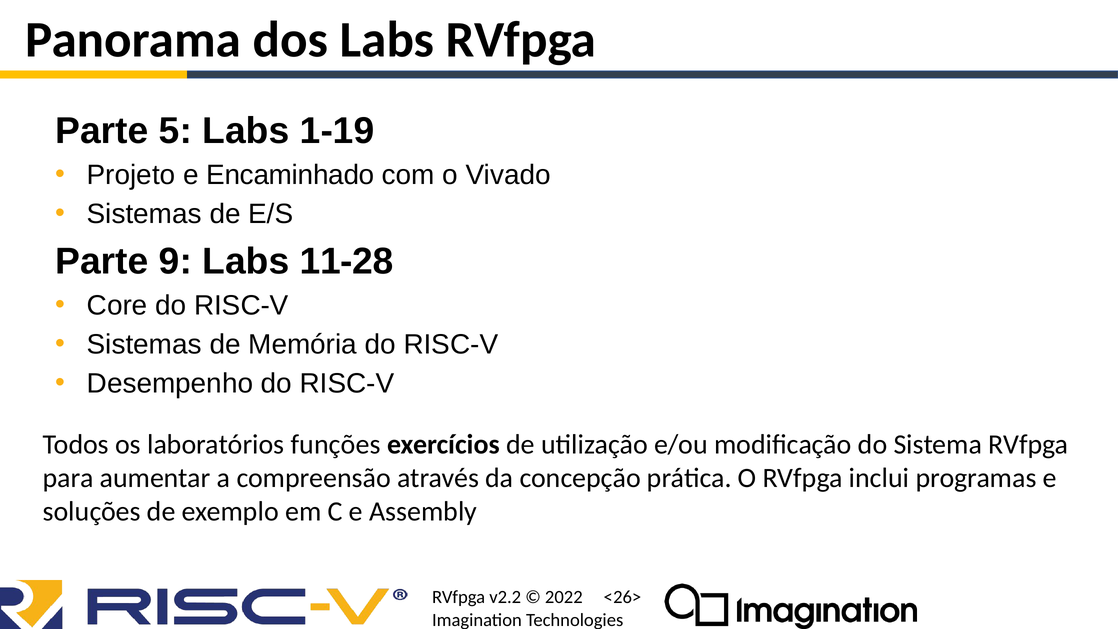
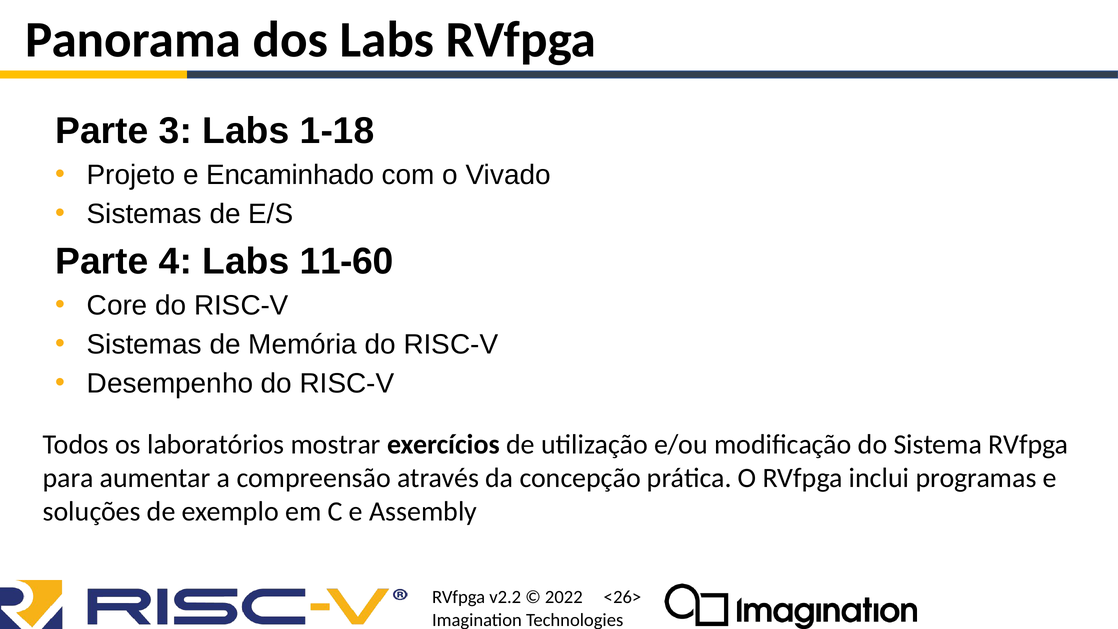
5: 5 -> 3
1-19: 1-19 -> 1-18
9: 9 -> 4
11-28: 11-28 -> 11-60
funções: funções -> mostrar
